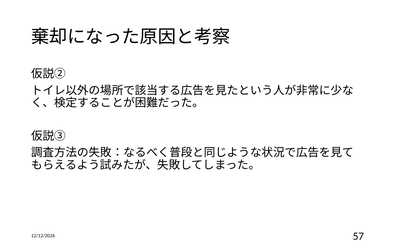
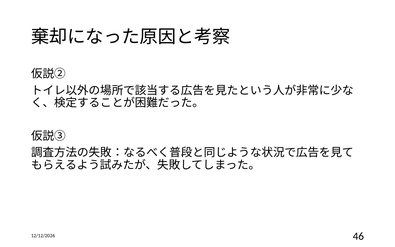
57: 57 -> 46
